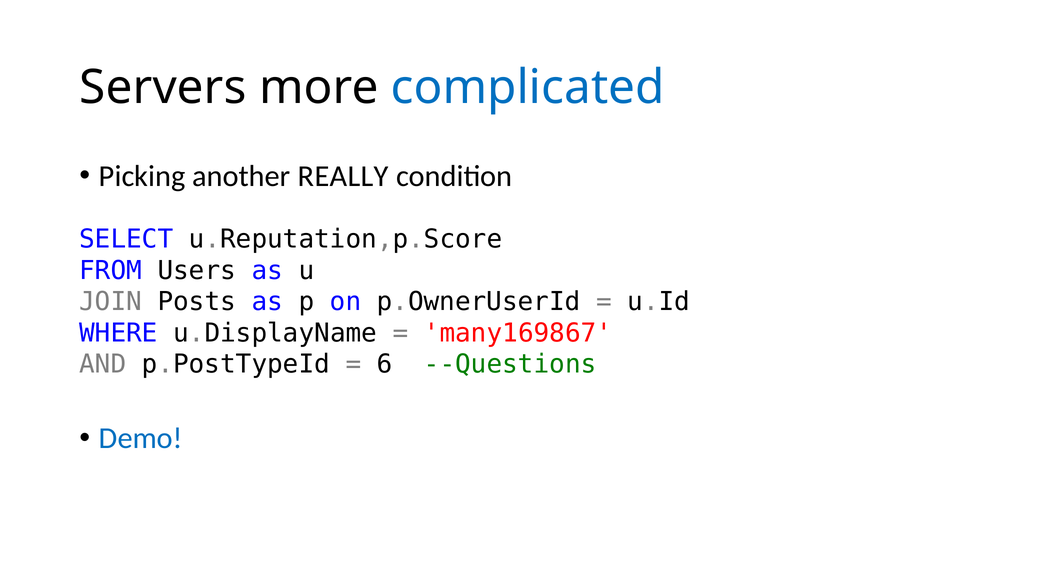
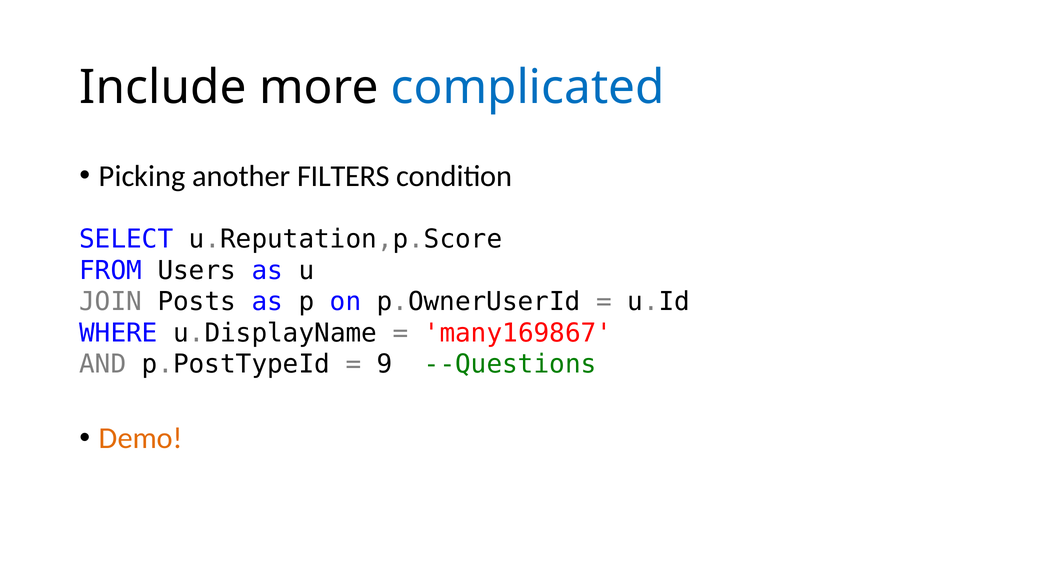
Servers: Servers -> Include
REALLY: REALLY -> FILTERS
6: 6 -> 9
Demo colour: blue -> orange
